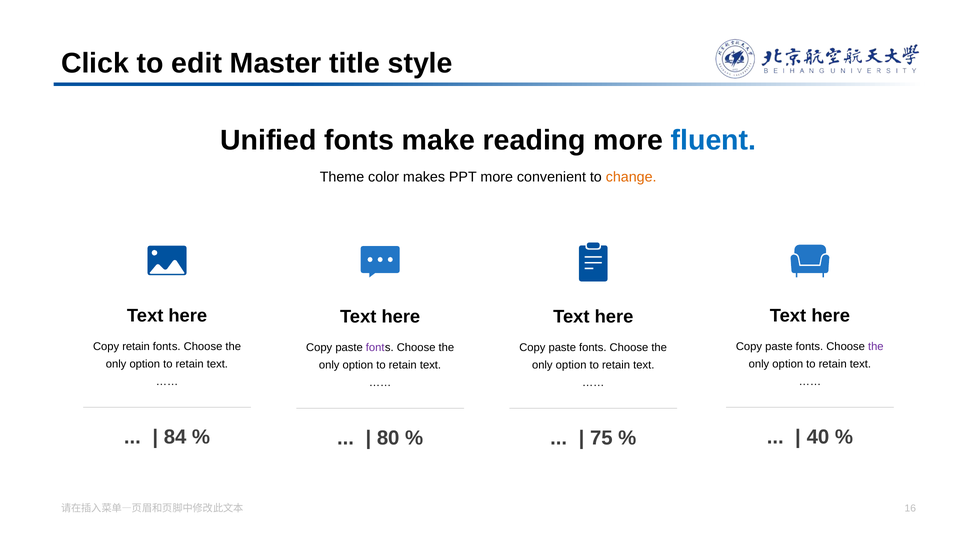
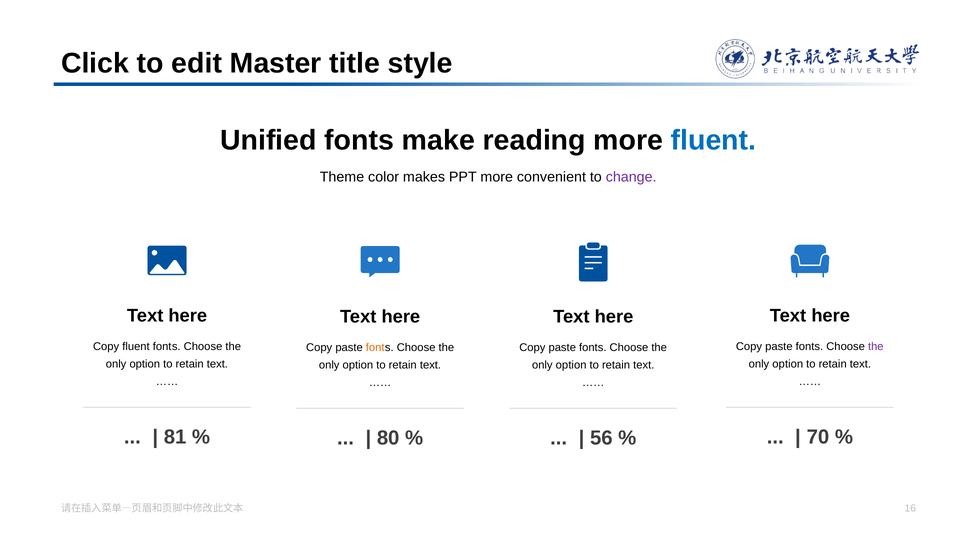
change colour: orange -> purple
Copy retain: retain -> fluent
font at (375, 348) colour: purple -> orange
84: 84 -> 81
40: 40 -> 70
75: 75 -> 56
